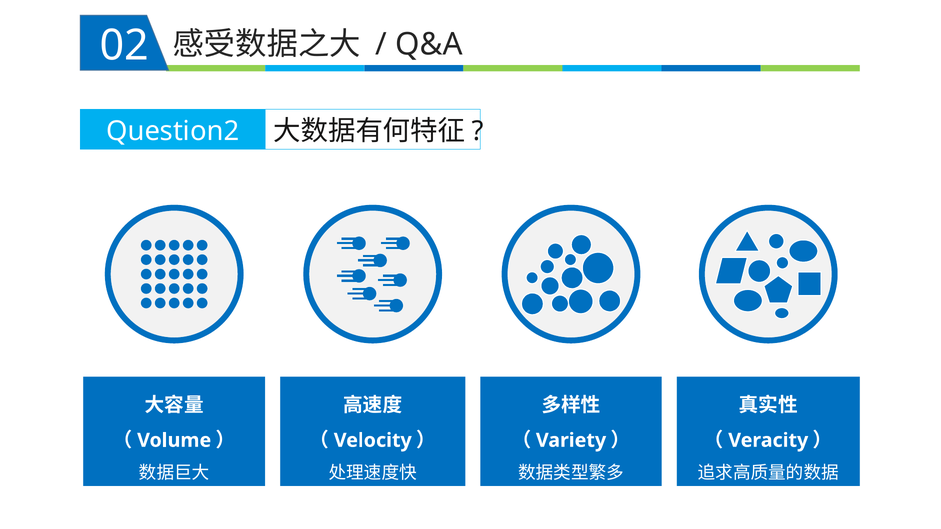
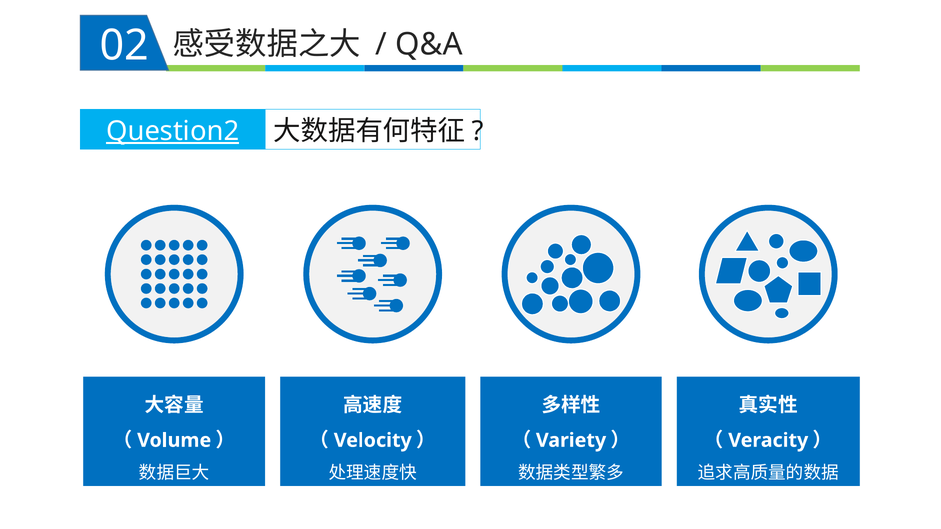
Question2 underline: none -> present
